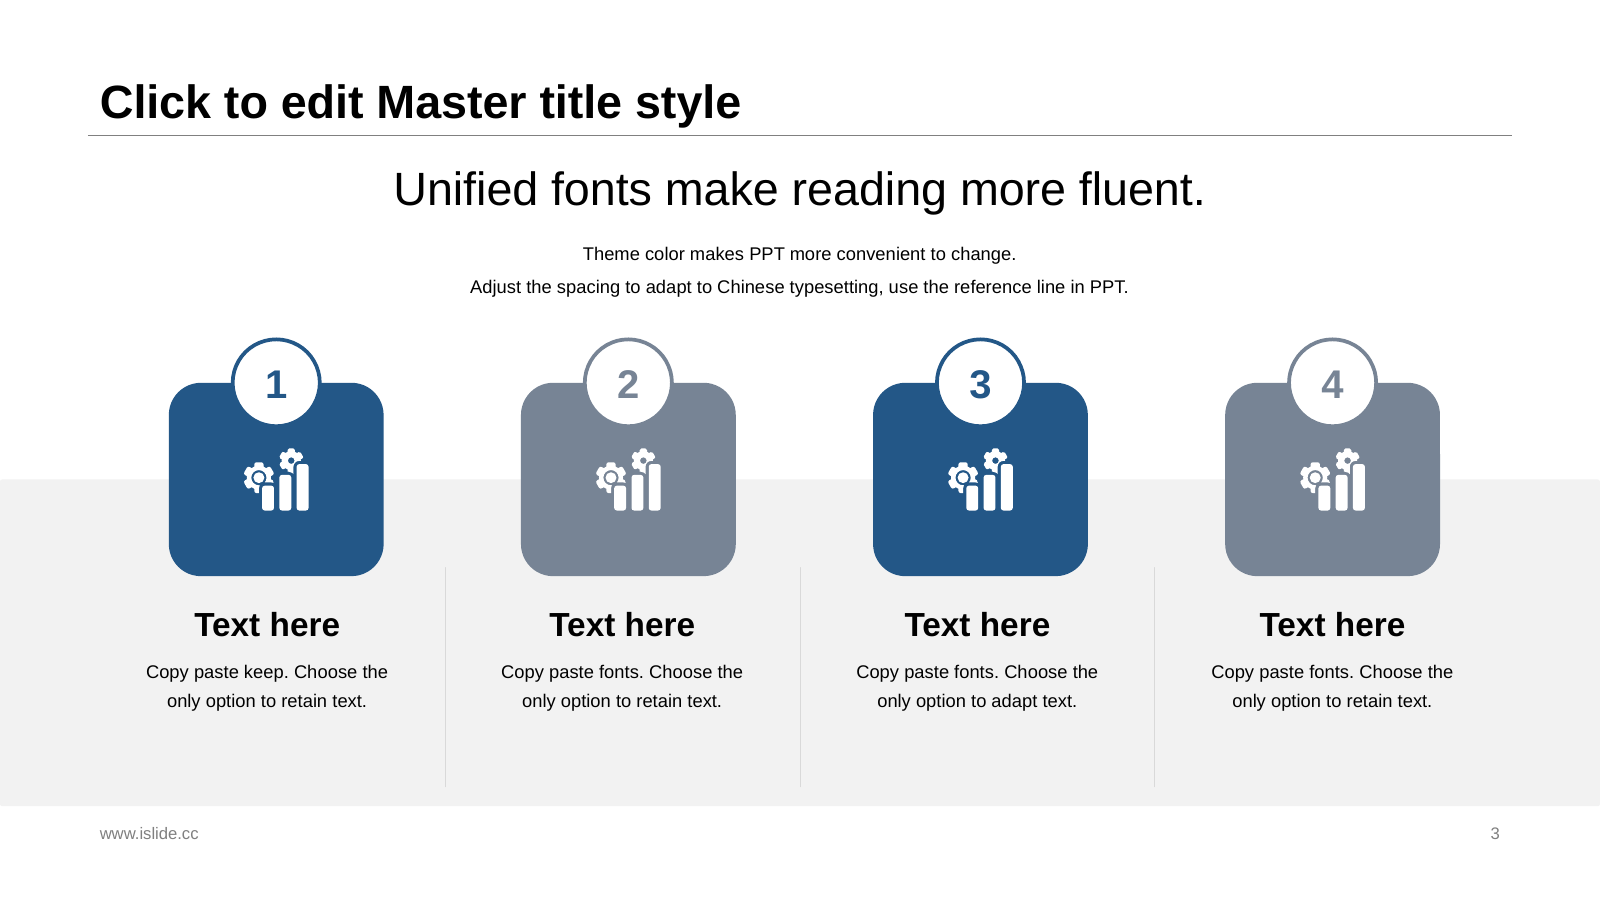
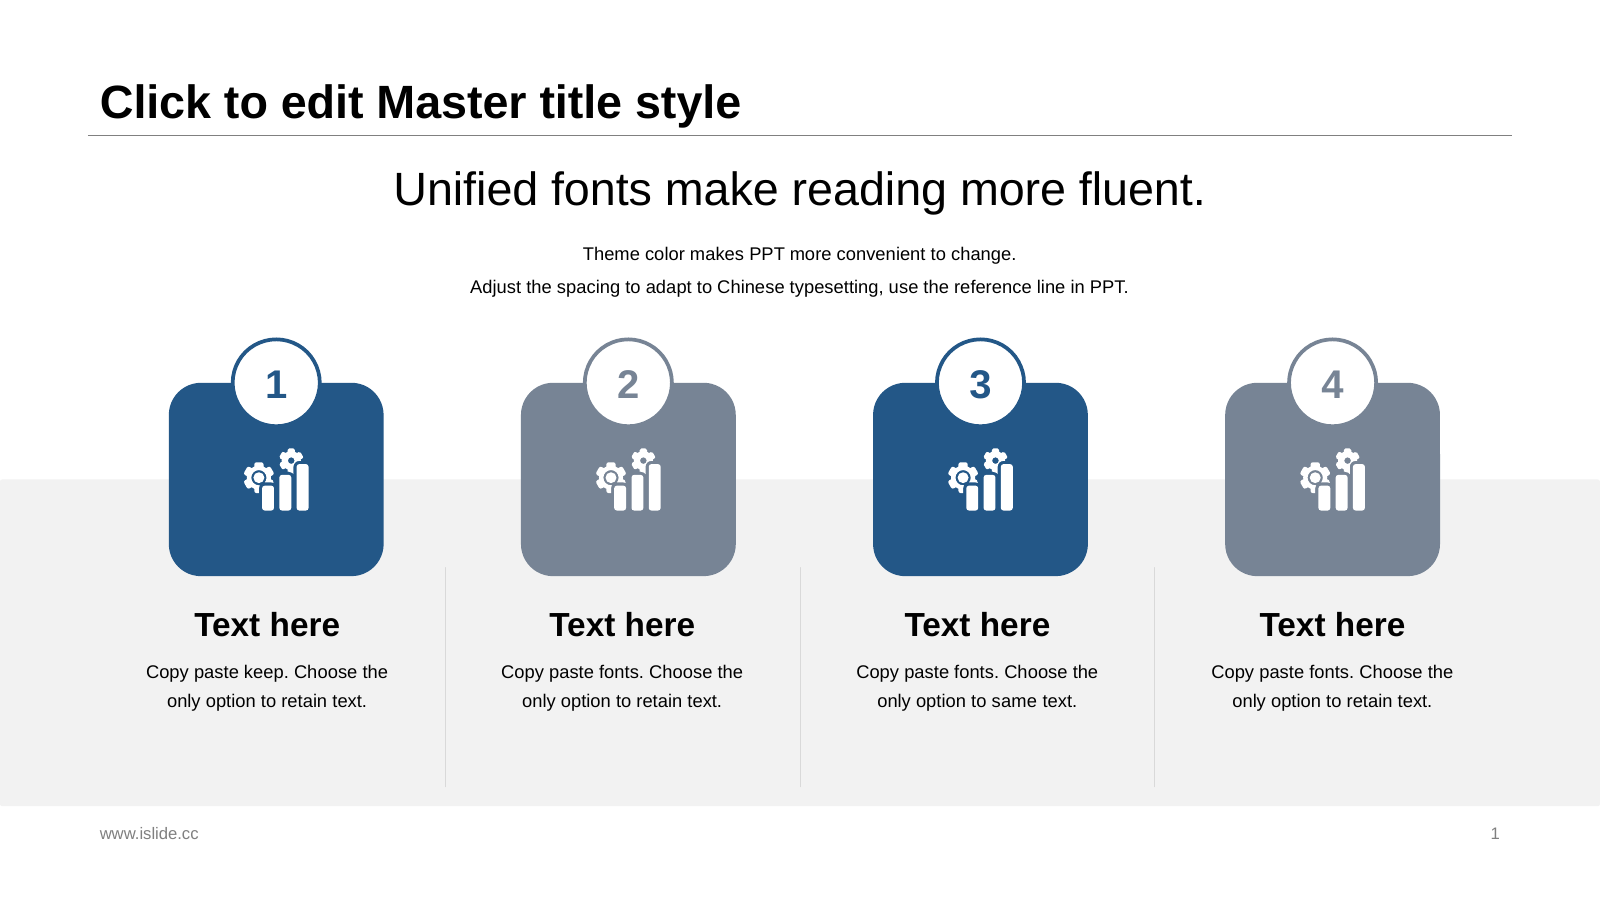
option to adapt: adapt -> same
www.islide.cc 3: 3 -> 1
